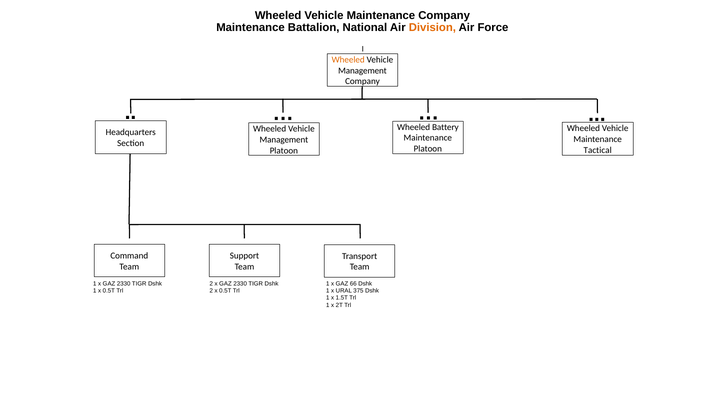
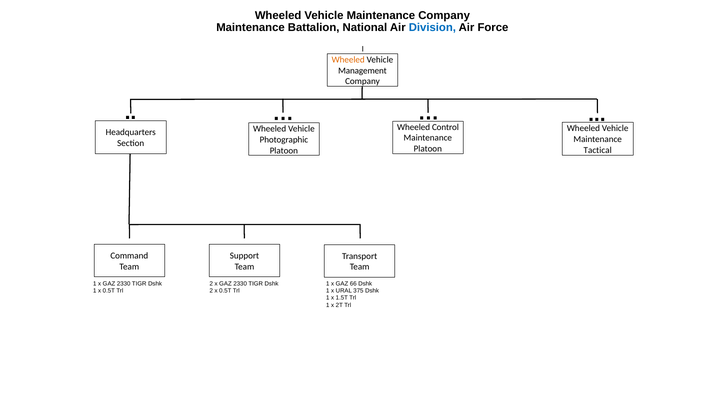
Division colour: orange -> blue
Battery: Battery -> Control
Management at (284, 140): Management -> Photographic
